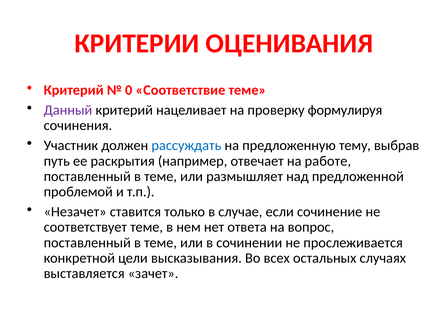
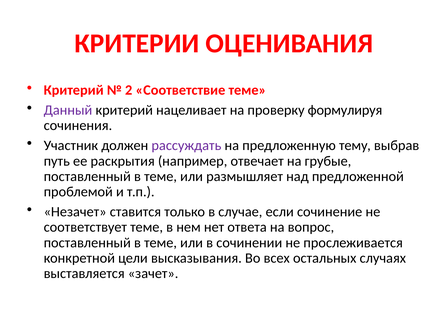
0: 0 -> 2
рассуждать colour: blue -> purple
работе: работе -> грубые
